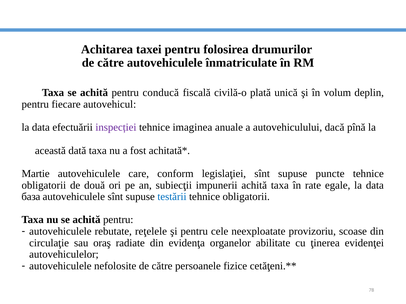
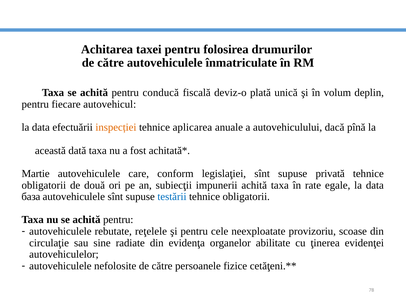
civilă-o: civilă-o -> deviz-o
inspecției colour: purple -> orange
imaginea: imaginea -> aplicarea
puncte: puncte -> privată
oraş: oraş -> sine
